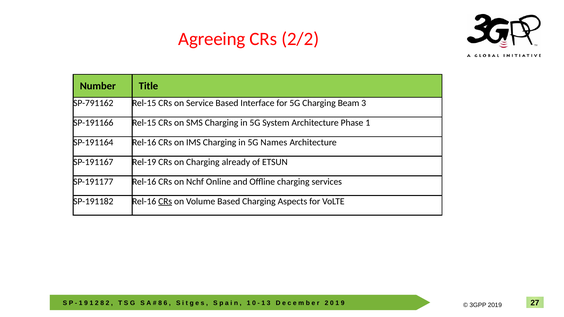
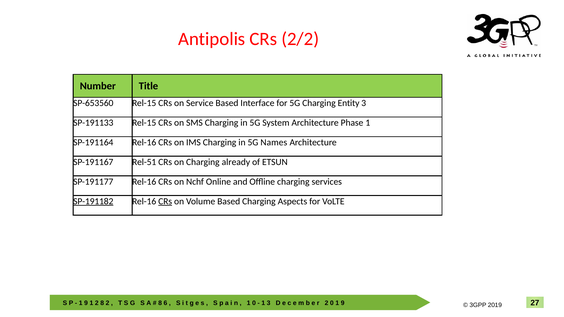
Agreeing: Agreeing -> Antipolis
SP-791162: SP-791162 -> SP-653560
Beam: Beam -> Entity
SP-191166: SP-191166 -> SP-191133
Rel-19: Rel-19 -> Rel-51
SP-191182 underline: none -> present
